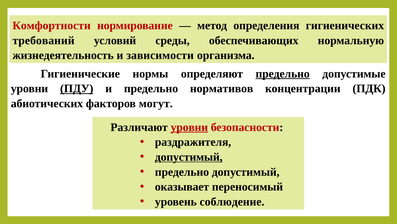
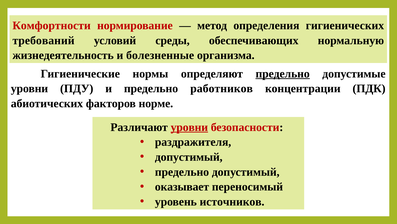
зависимости: зависимости -> болезненные
ПДУ underline: present -> none
нормативов: нормативов -> работников
могут: могут -> норме
допустимый at (189, 157) underline: present -> none
соблюдение: соблюдение -> источников
